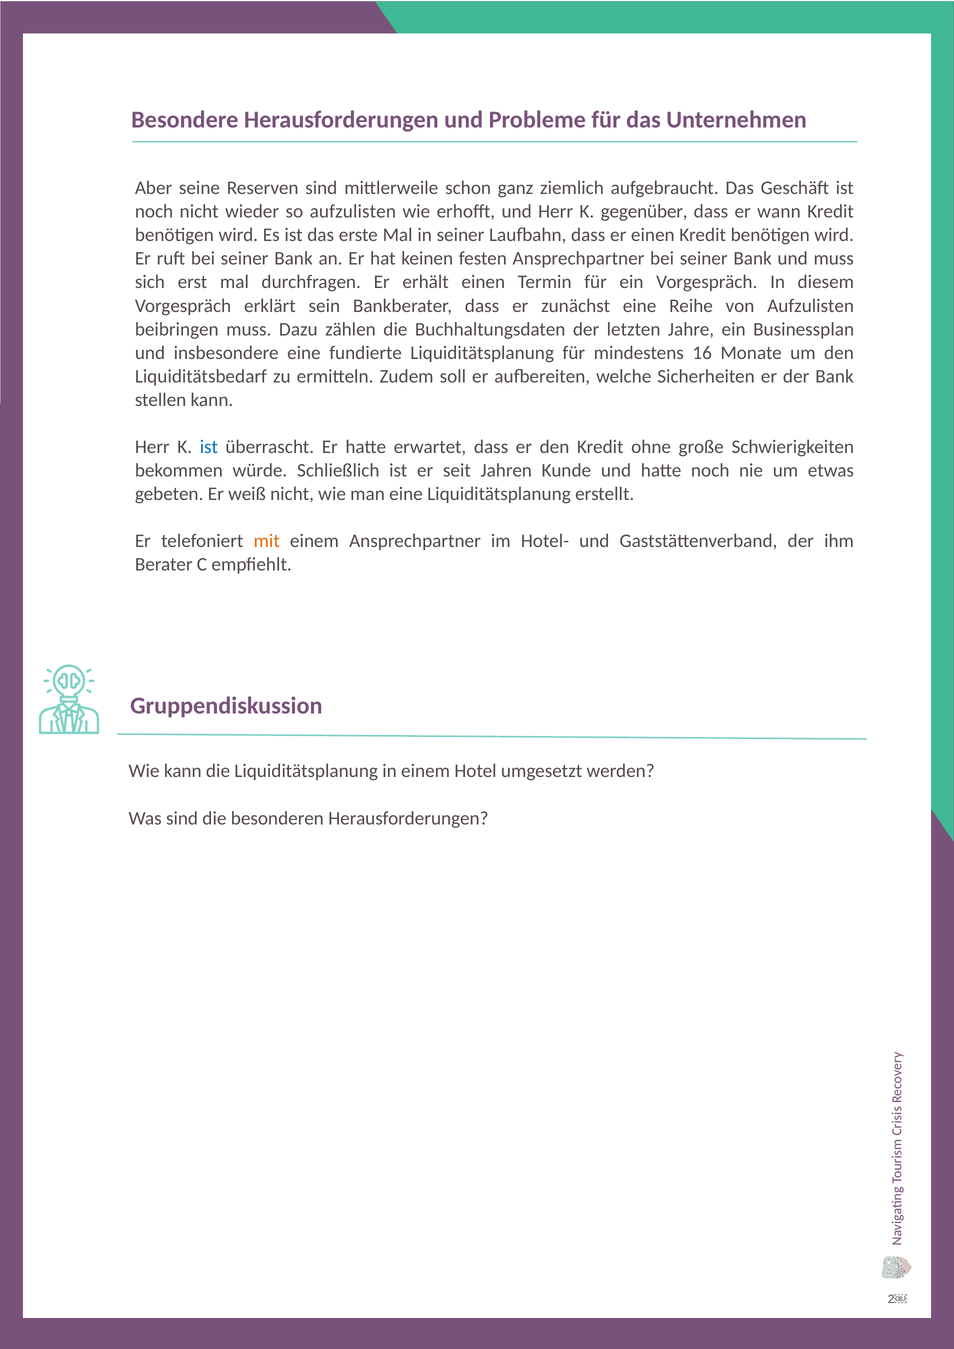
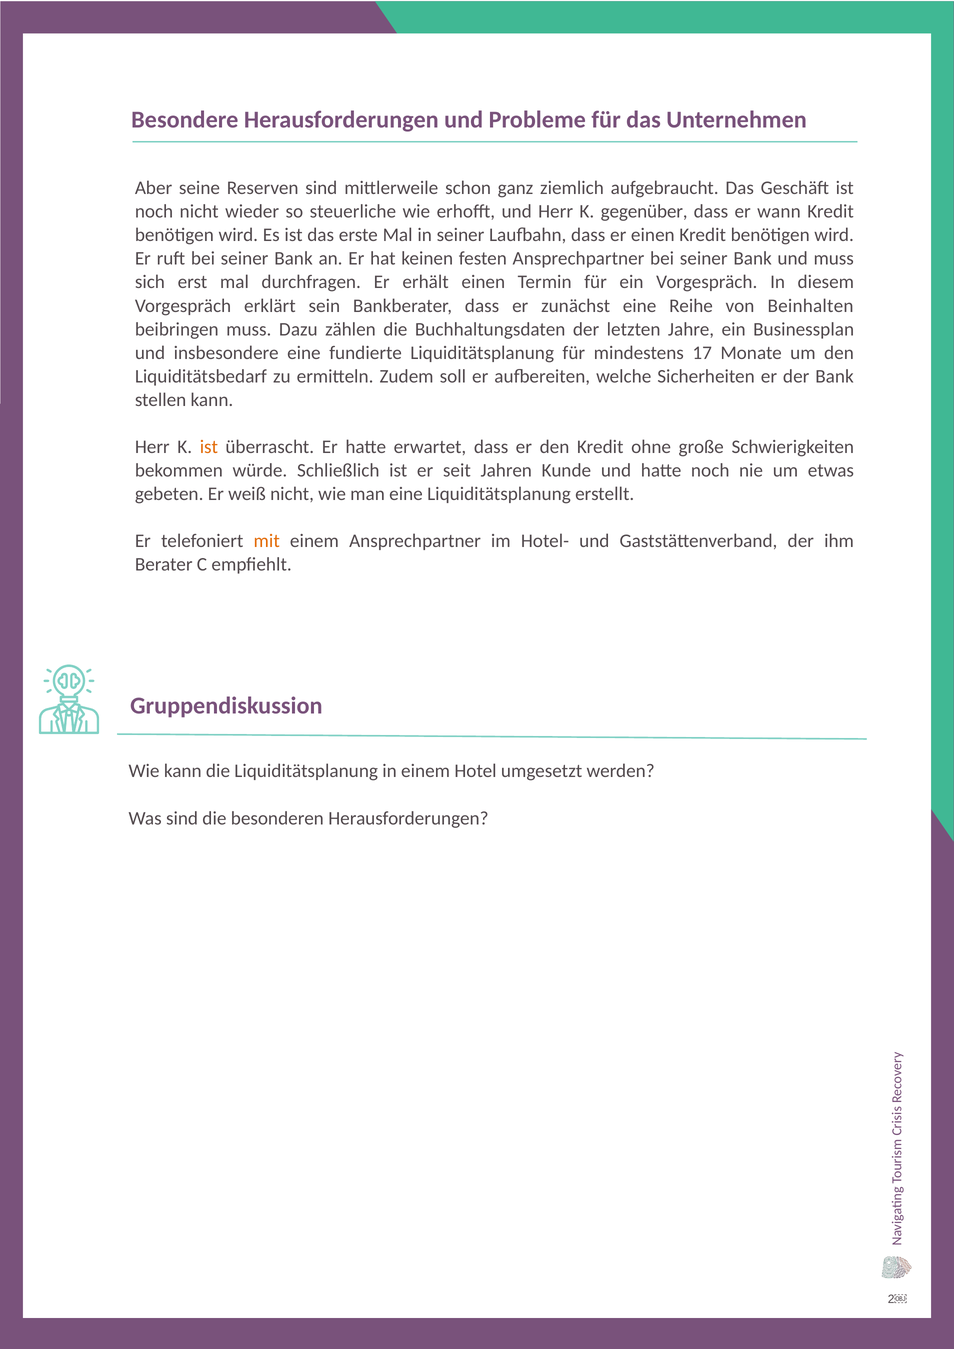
so aufzulisten: aufzulisten -> steuerliche
von Aufzulisten: Aufzulisten -> Beinhalten
16: 16 -> 17
ist at (209, 447) colour: blue -> orange
